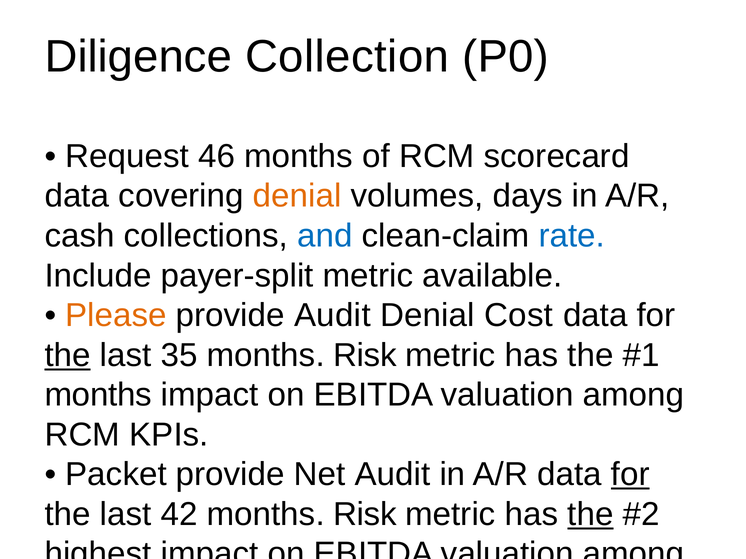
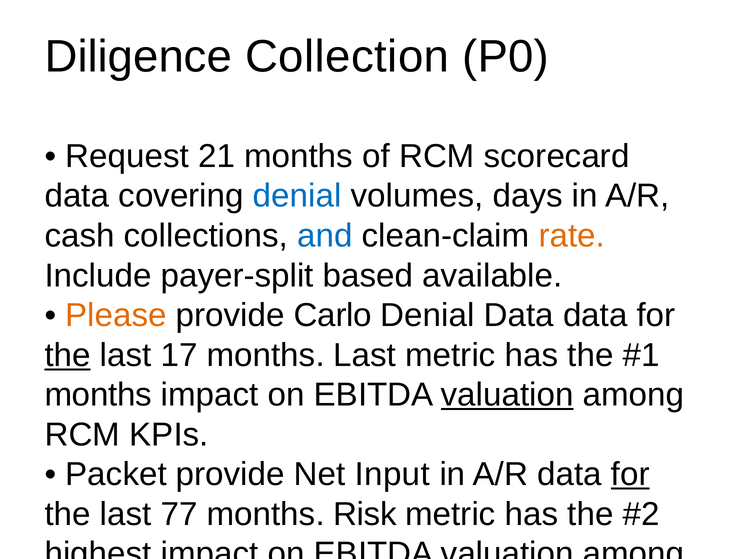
46: 46 -> 21
denial at (297, 196) colour: orange -> blue
rate at (572, 236) colour: blue -> orange
payer-split metric: metric -> based
provide Audit: Audit -> Carlo
Denial Cost: Cost -> Data
35: 35 -> 17
Risk at (365, 355): Risk -> Last
valuation at (507, 395) underline: none -> present
Net Audit: Audit -> Input
42: 42 -> 77
the at (590, 515) underline: present -> none
